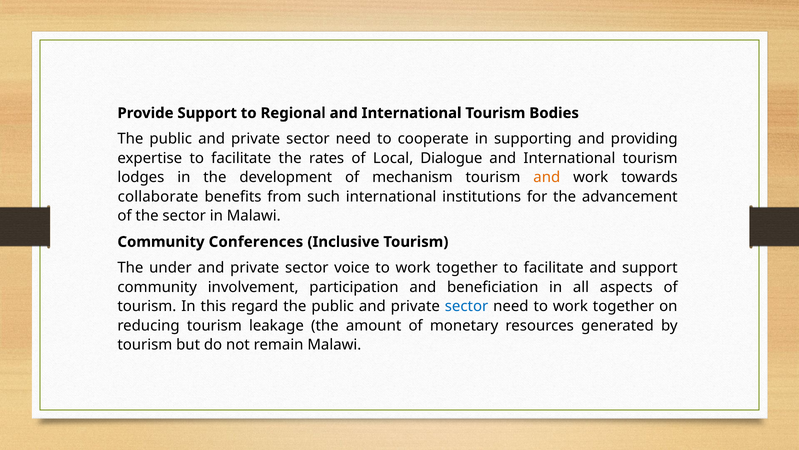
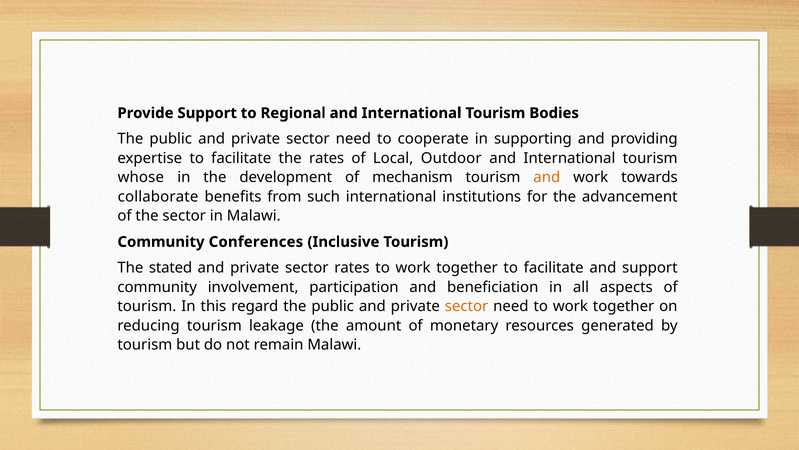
Dialogue: Dialogue -> Outdoor
lodges: lodges -> whose
under: under -> stated
sector voice: voice -> rates
sector at (467, 306) colour: blue -> orange
